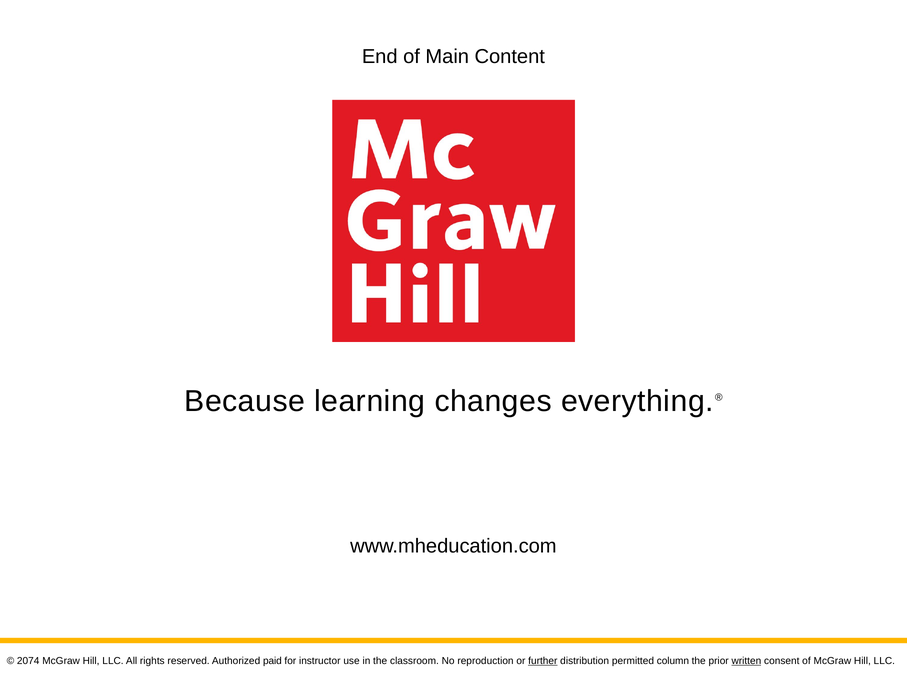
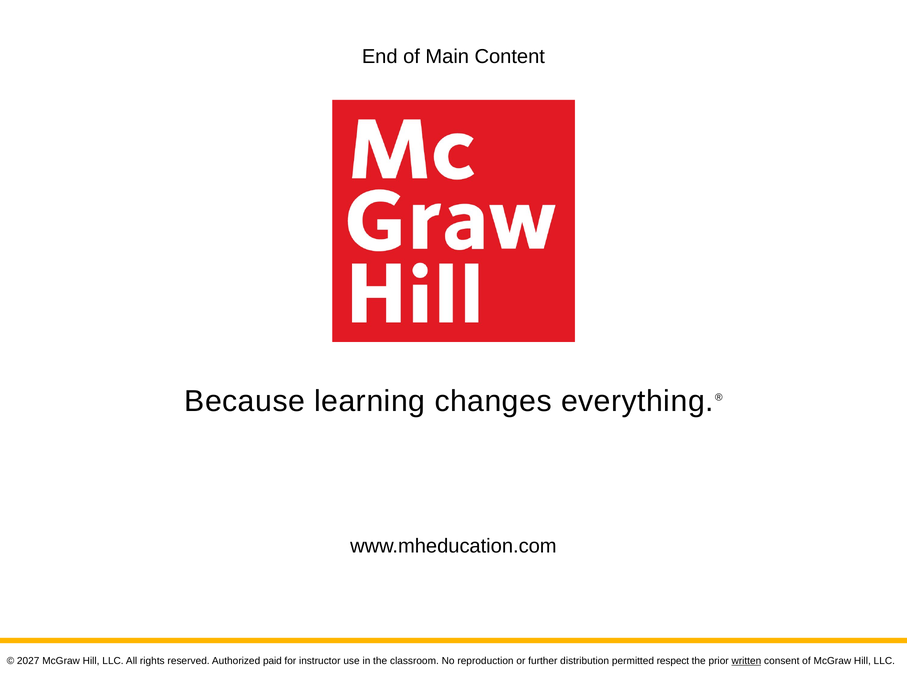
2074: 2074 -> 2027
further underline: present -> none
column: column -> respect
